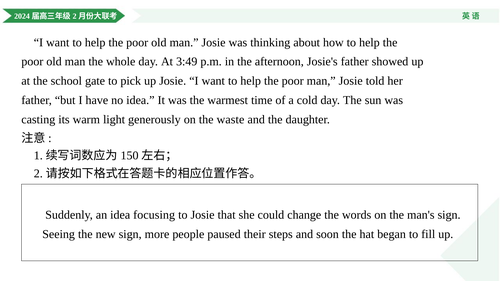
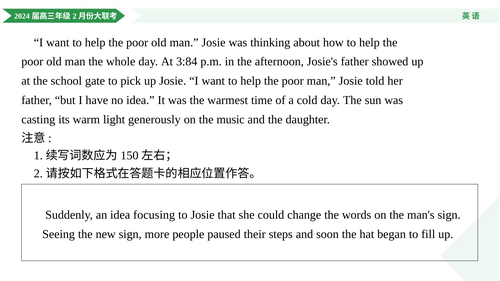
3:49: 3:49 -> 3:84
waste: waste -> music
